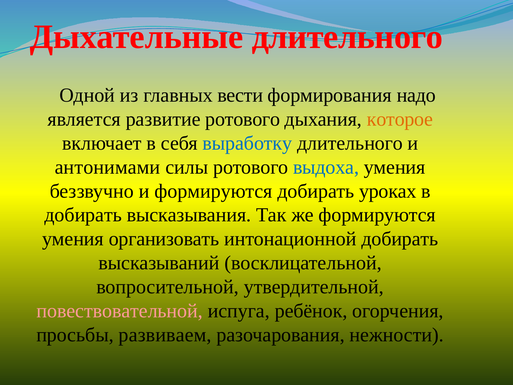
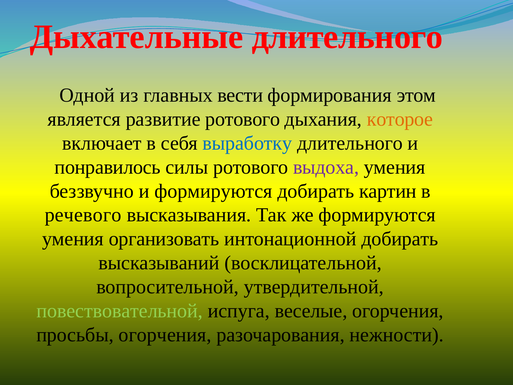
надо: надо -> этом
антонимами: антонимами -> понравилось
выдоха colour: blue -> purple
уроках: уроках -> картин
добирать at (83, 215): добирать -> речевого
повествовательной colour: pink -> light green
ребёнок: ребёнок -> веселые
просьбы развиваем: развиваем -> огорчения
